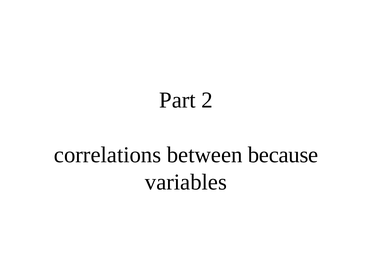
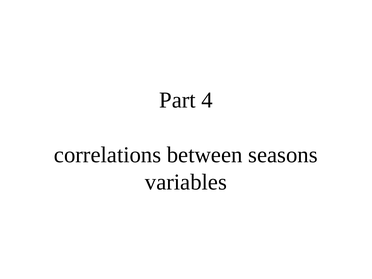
2: 2 -> 4
because: because -> seasons
